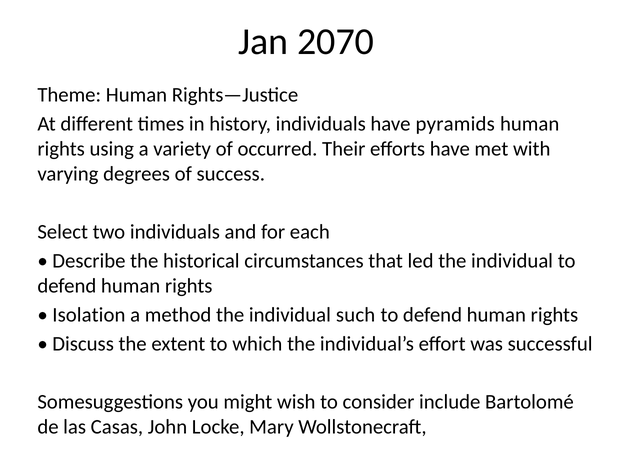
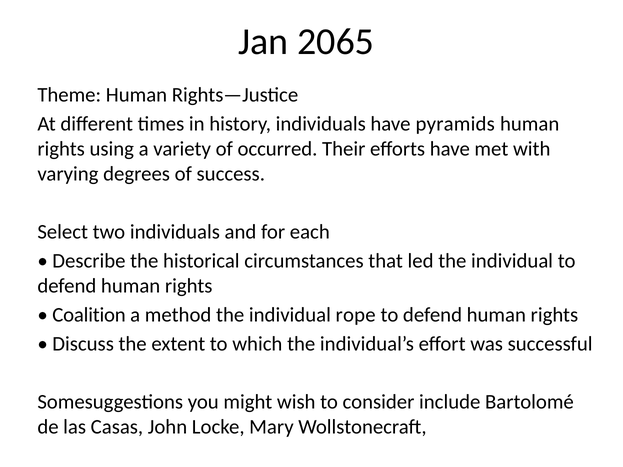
2070: 2070 -> 2065
Isolation: Isolation -> Coalition
such: such -> rope
